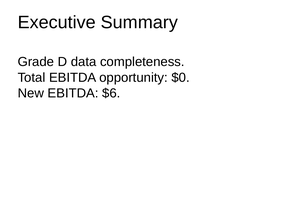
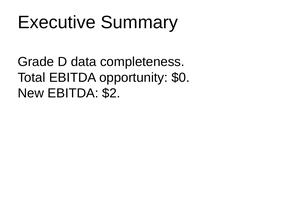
$6: $6 -> $2
